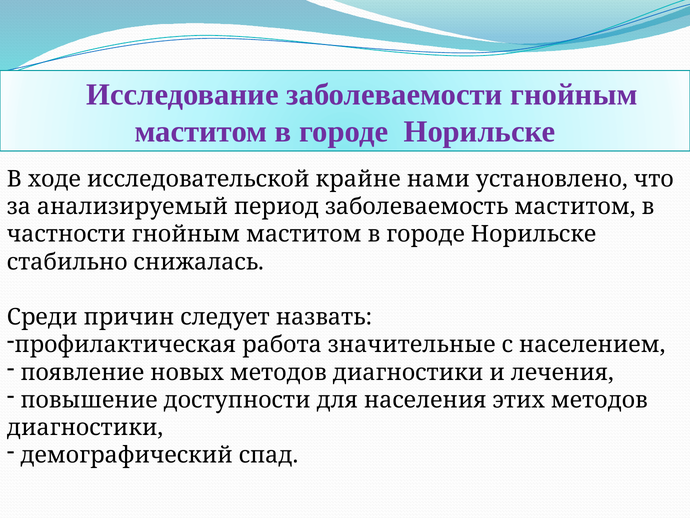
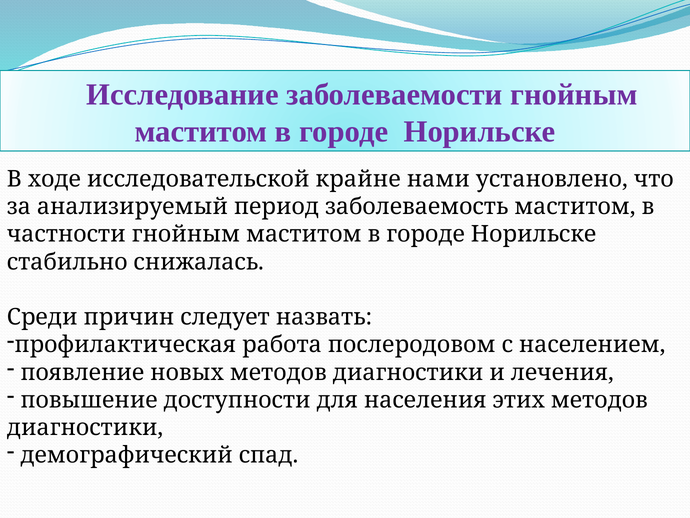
значительные: значительные -> послеродовом
